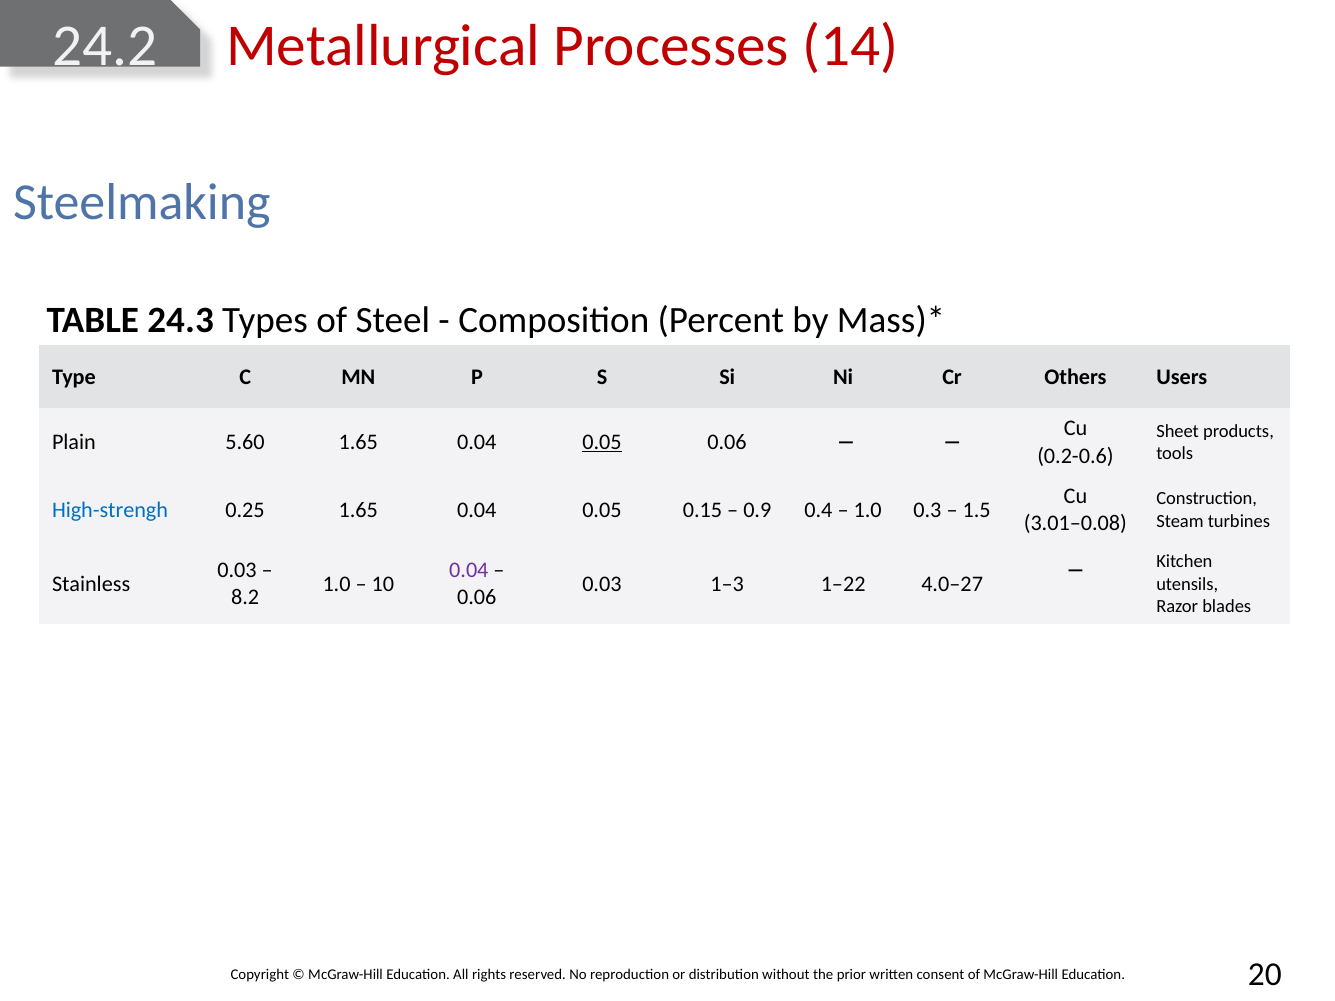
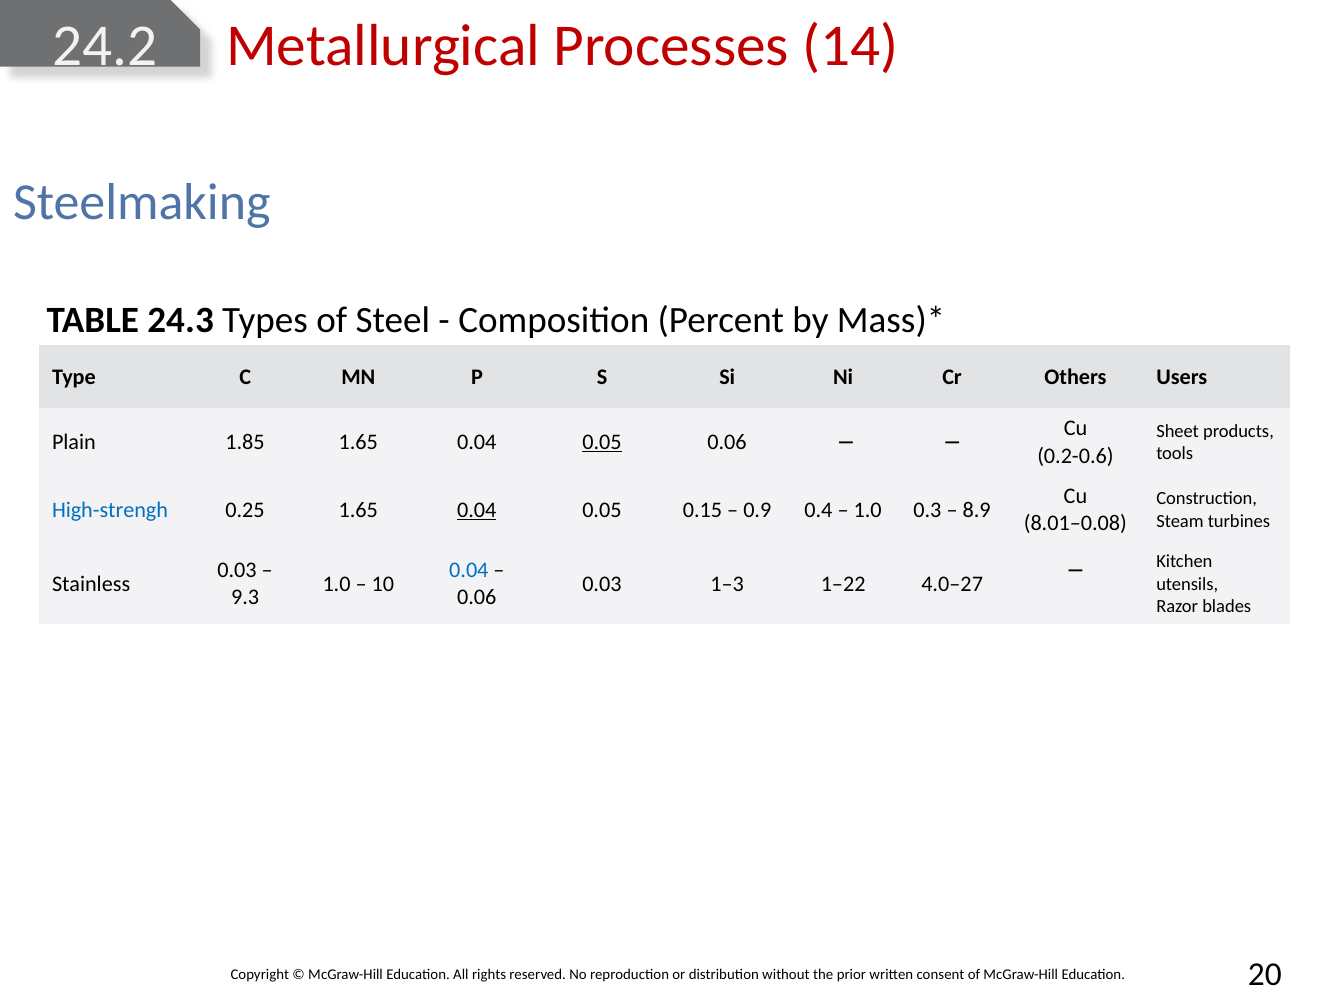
5.60: 5.60 -> 1.85
0.04 at (477, 510) underline: none -> present
1.5: 1.5 -> 8.9
3.01–0.08: 3.01–0.08 -> 8.01–0.08
0.04 at (469, 571) colour: purple -> blue
8.2: 8.2 -> 9.3
